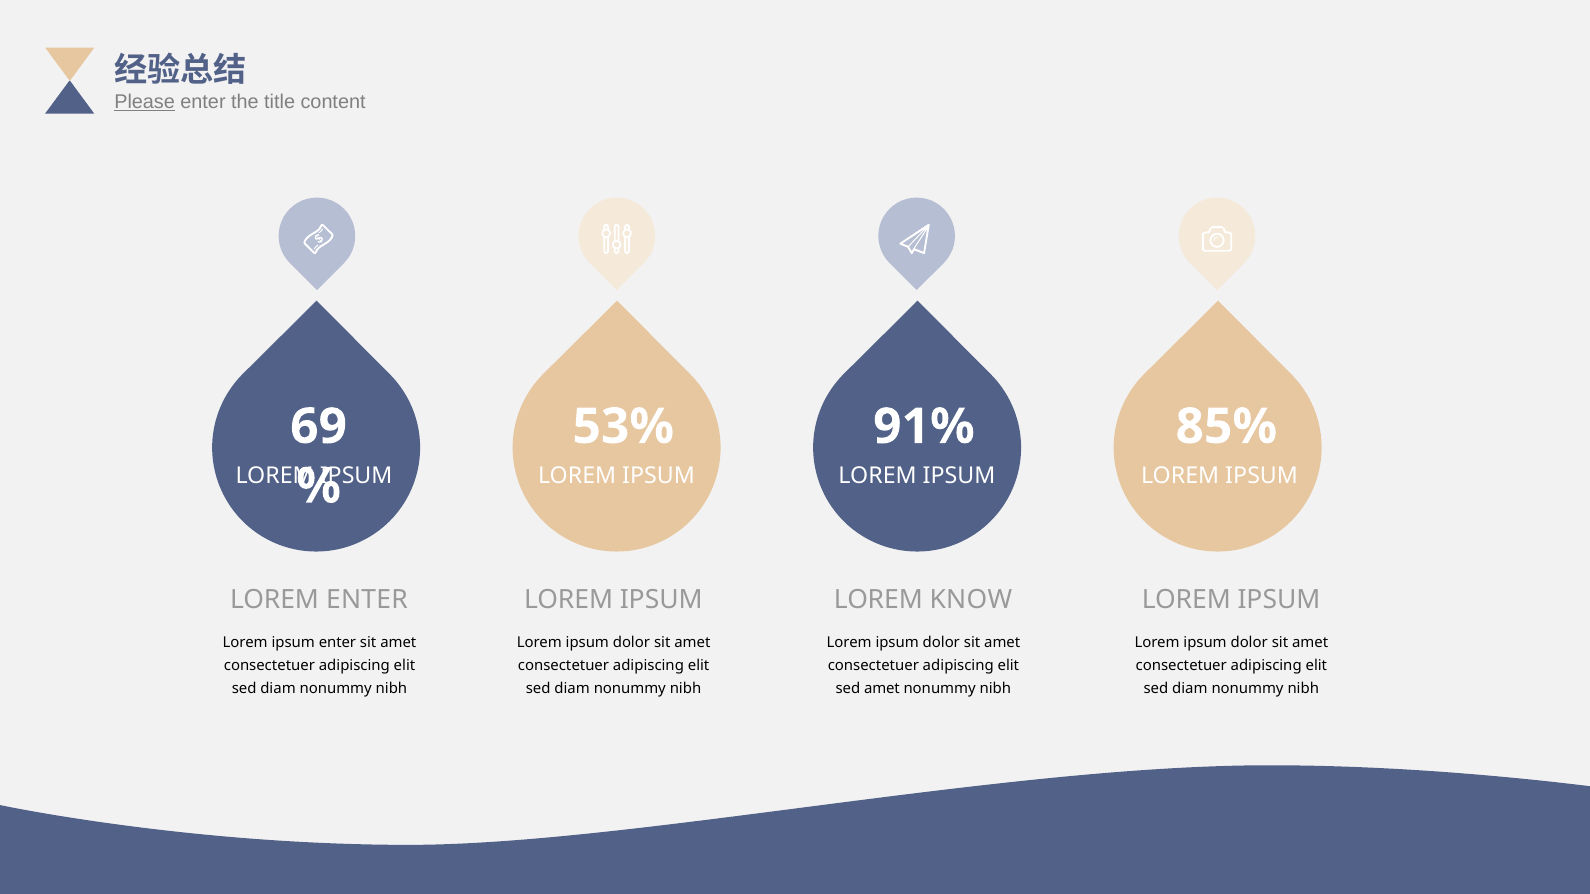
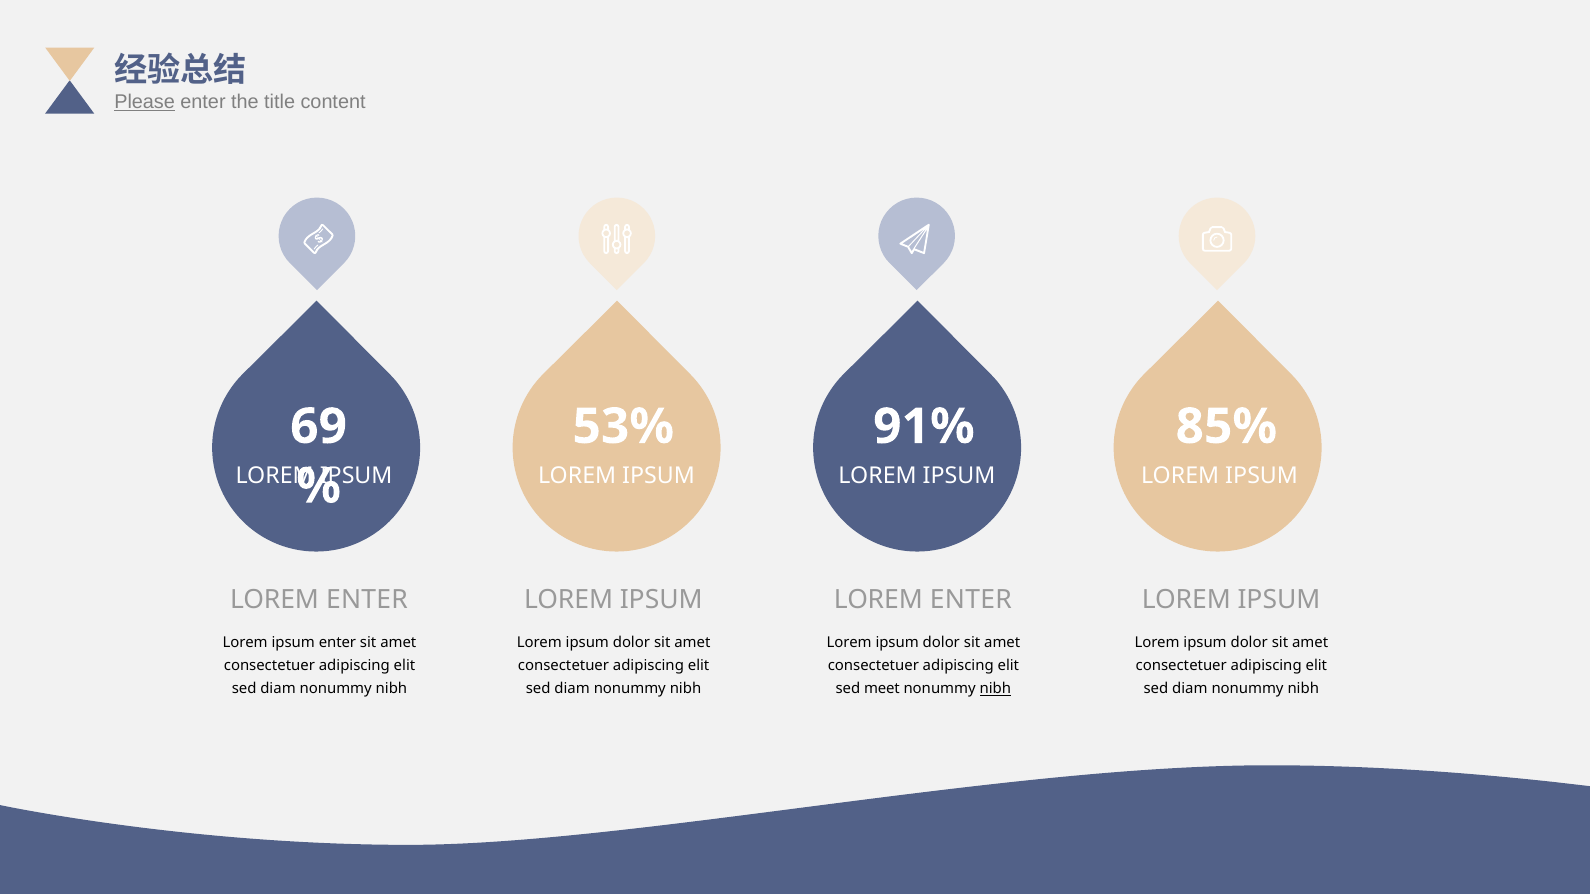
KNOW at (971, 600): KNOW -> ENTER
sed amet: amet -> meet
nibh at (995, 689) underline: none -> present
